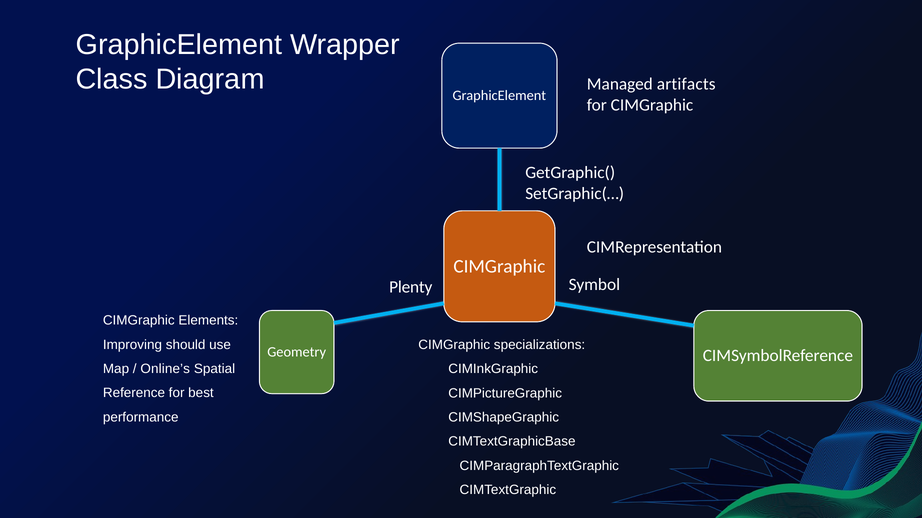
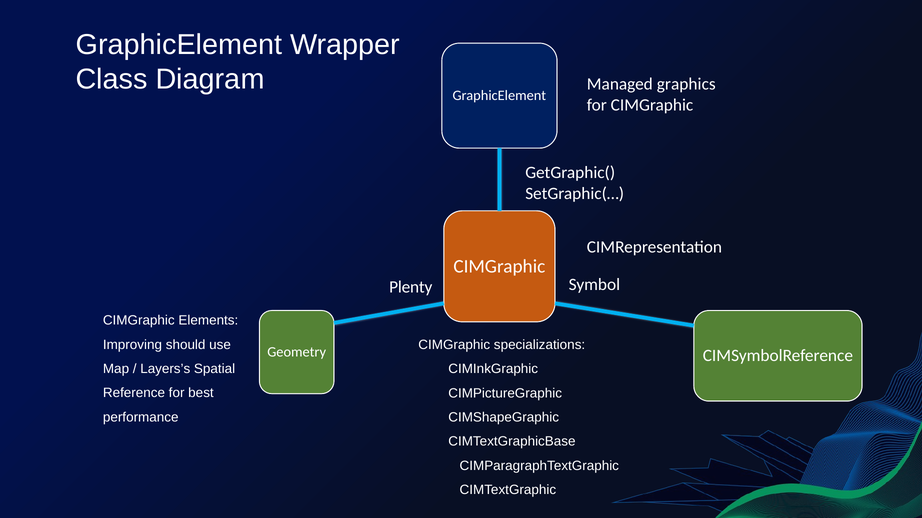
artifacts: artifacts -> graphics
Online’s: Online’s -> Layers’s
